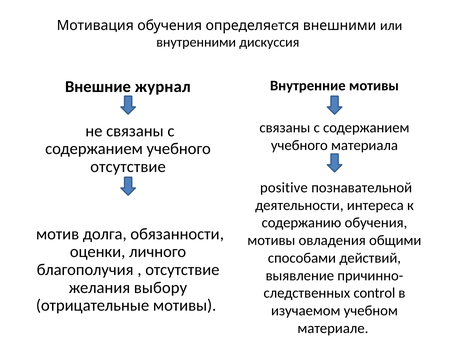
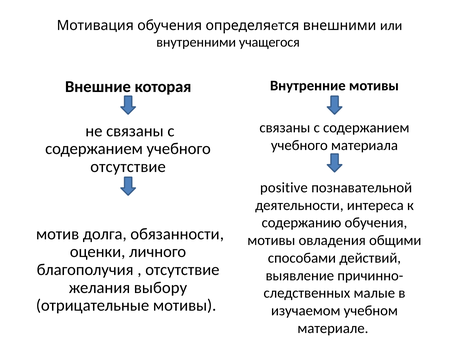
дискуссия: дискуссия -> учащегося
журнал: журнал -> которая
control: control -> малые
